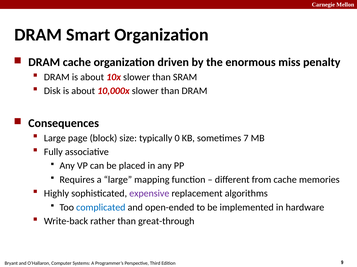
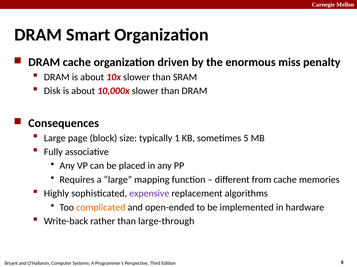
0: 0 -> 1
7: 7 -> 5
complicated colour: blue -> orange
great-through: great-through -> large-through
